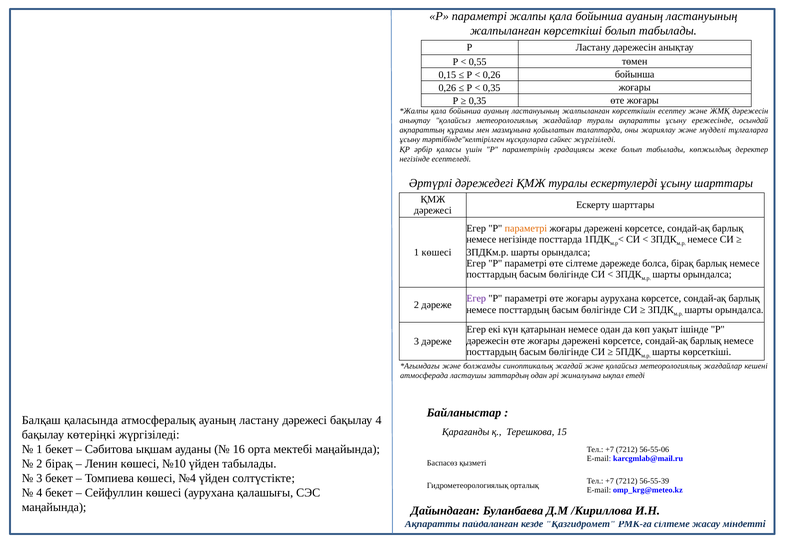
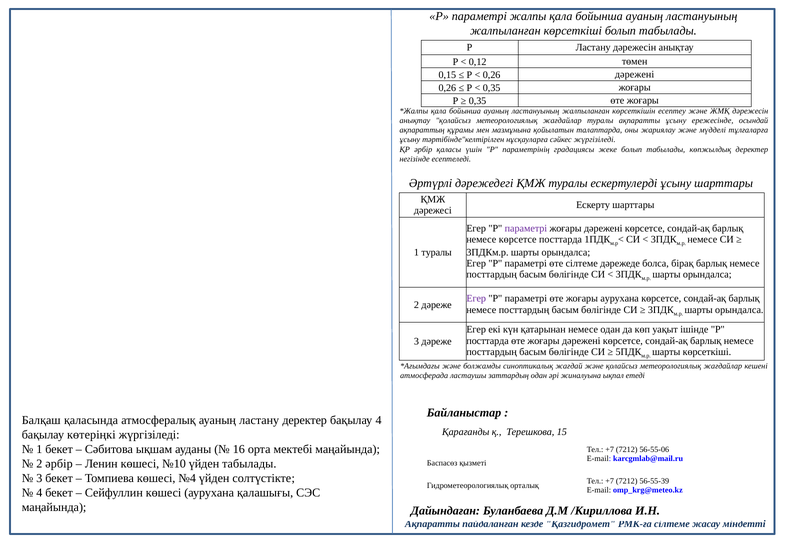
0,55: 0,55 -> 0,12
0,26 бойынша: бойынша -> дәрежені
параметрі at (526, 229) colour: orange -> purple
немесе негізінде: негізінде -> көрсетсе
1 көшесі: көшесі -> туралы
дәрежесін at (488, 341): дәрежесін -> посттарда
ластану дәрежесі: дәрежесі -> деректер
2 бірақ: бірақ -> әрбір
